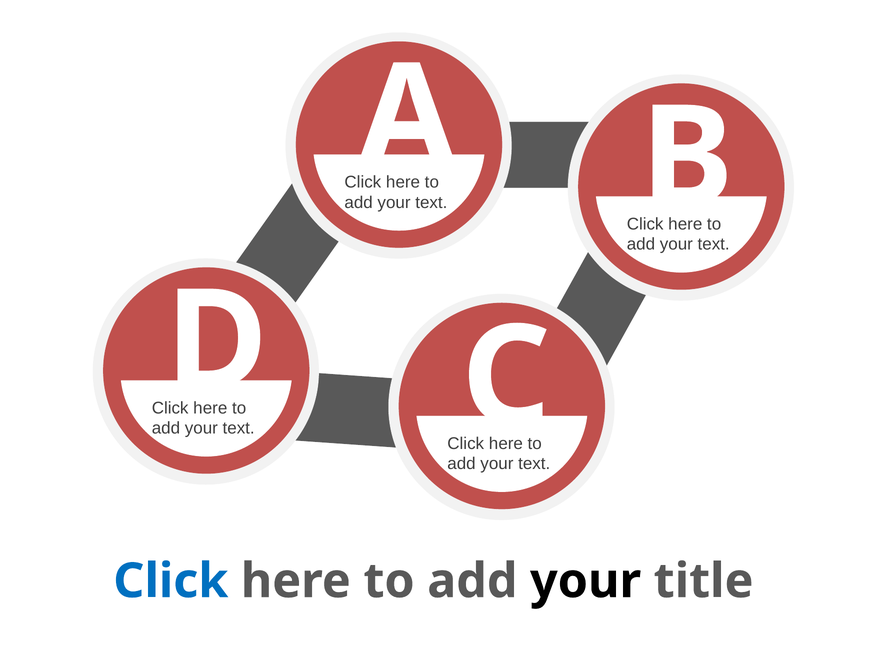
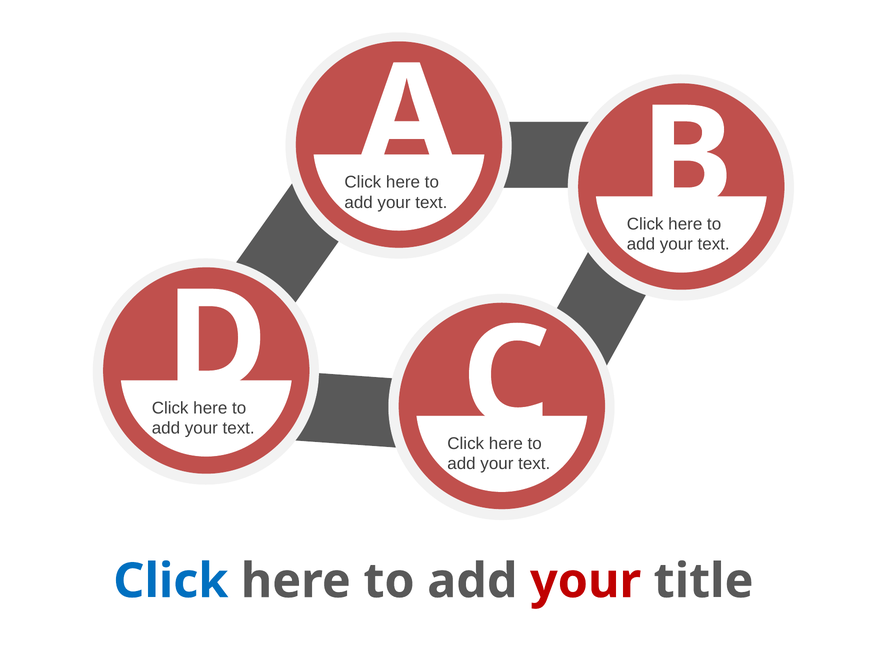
your at (586, 581) colour: black -> red
